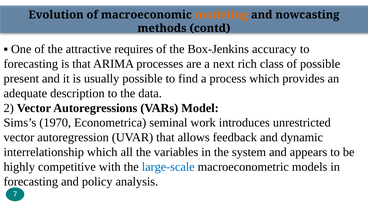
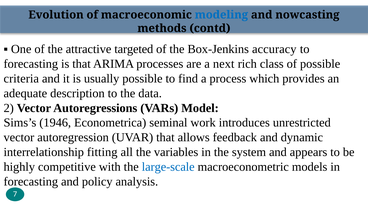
modeling colour: orange -> blue
requires: requires -> targeted
present: present -> criteria
1970: 1970 -> 1946
interrelationship which: which -> fitting
